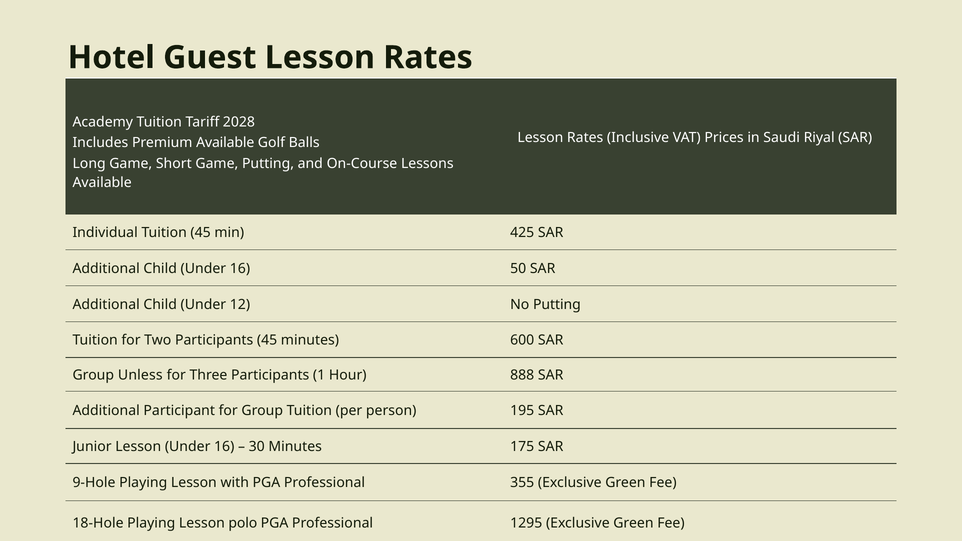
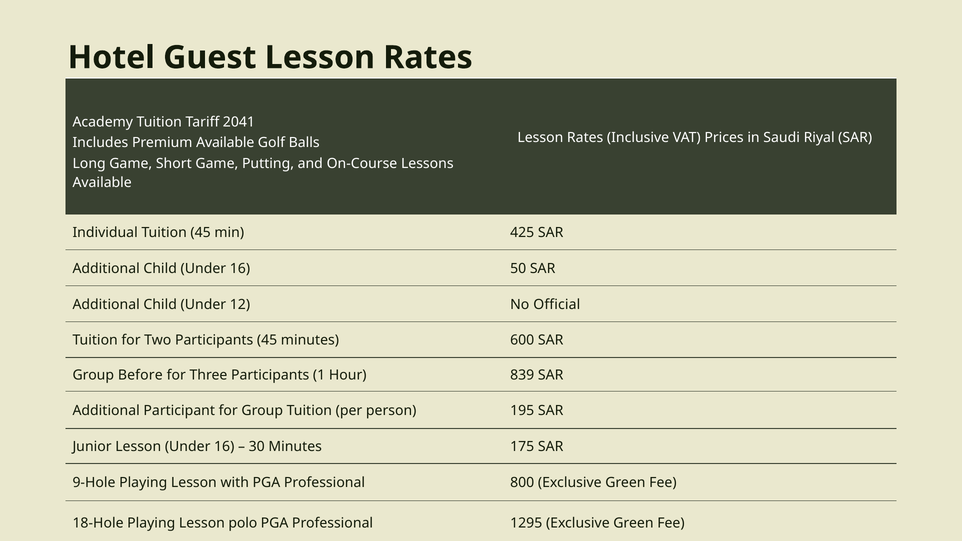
2028: 2028 -> 2041
No Putting: Putting -> Official
Unless: Unless -> Before
888: 888 -> 839
355: 355 -> 800
